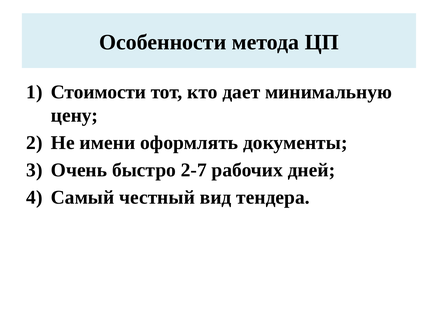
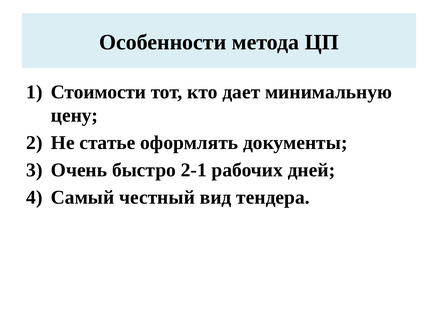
имени: имени -> статье
2-7: 2-7 -> 2-1
